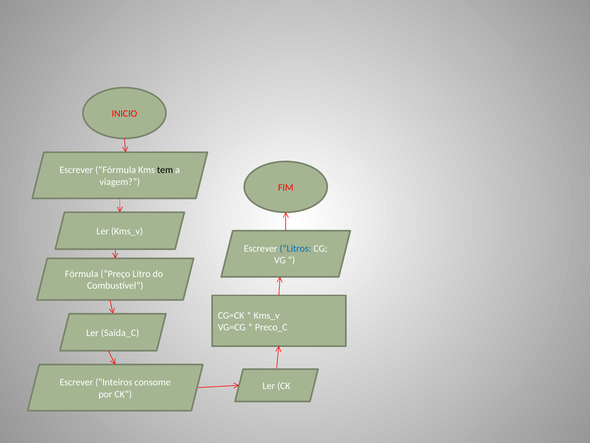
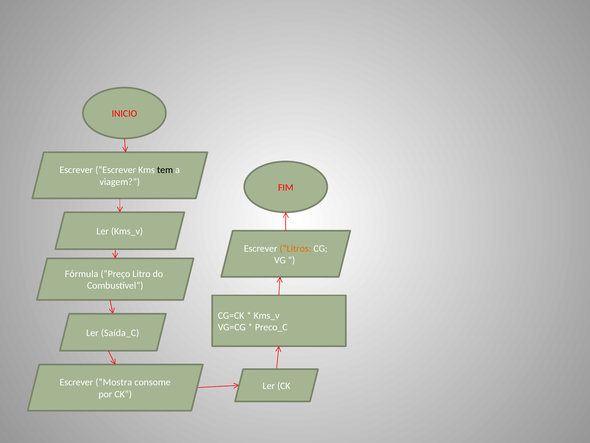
Escrever Fórmula: Fórmula -> Escrever
Litros colour: blue -> orange
Inteiros: Inteiros -> Mostra
